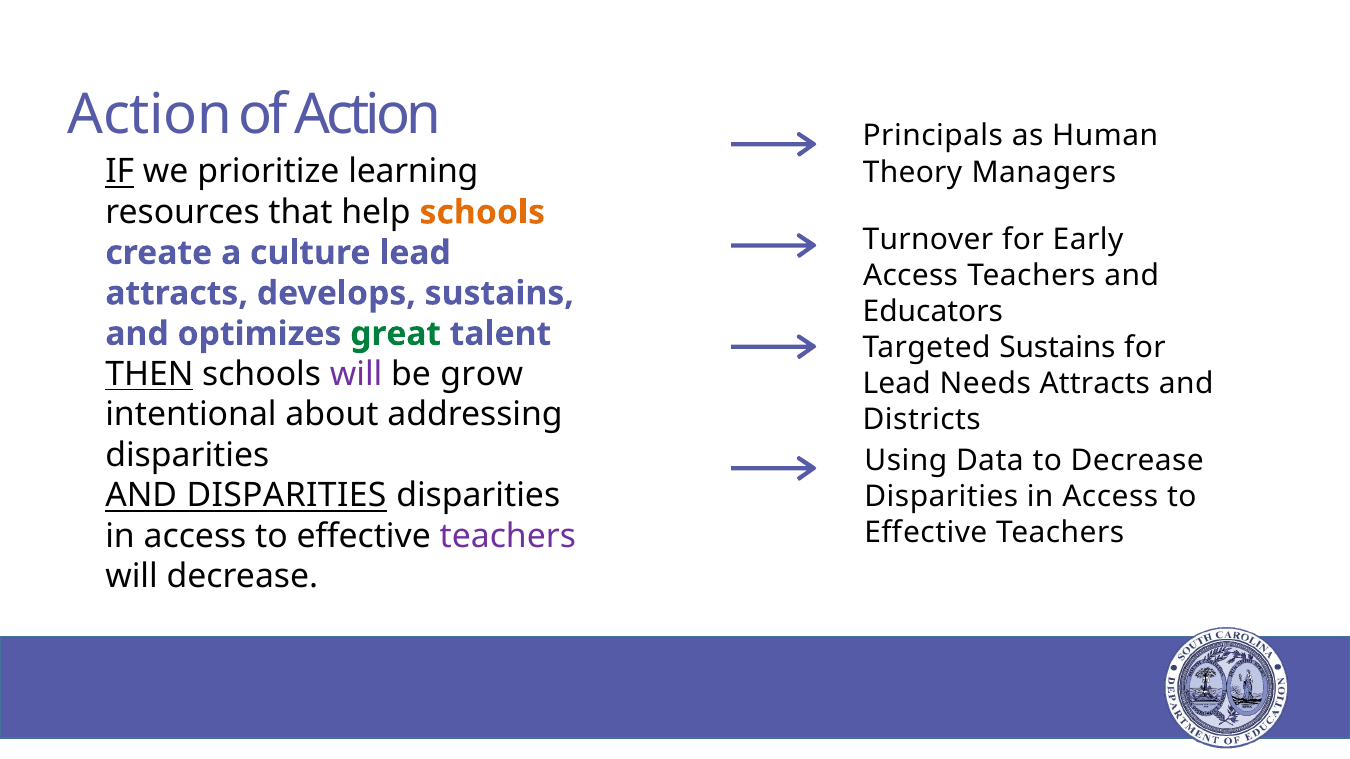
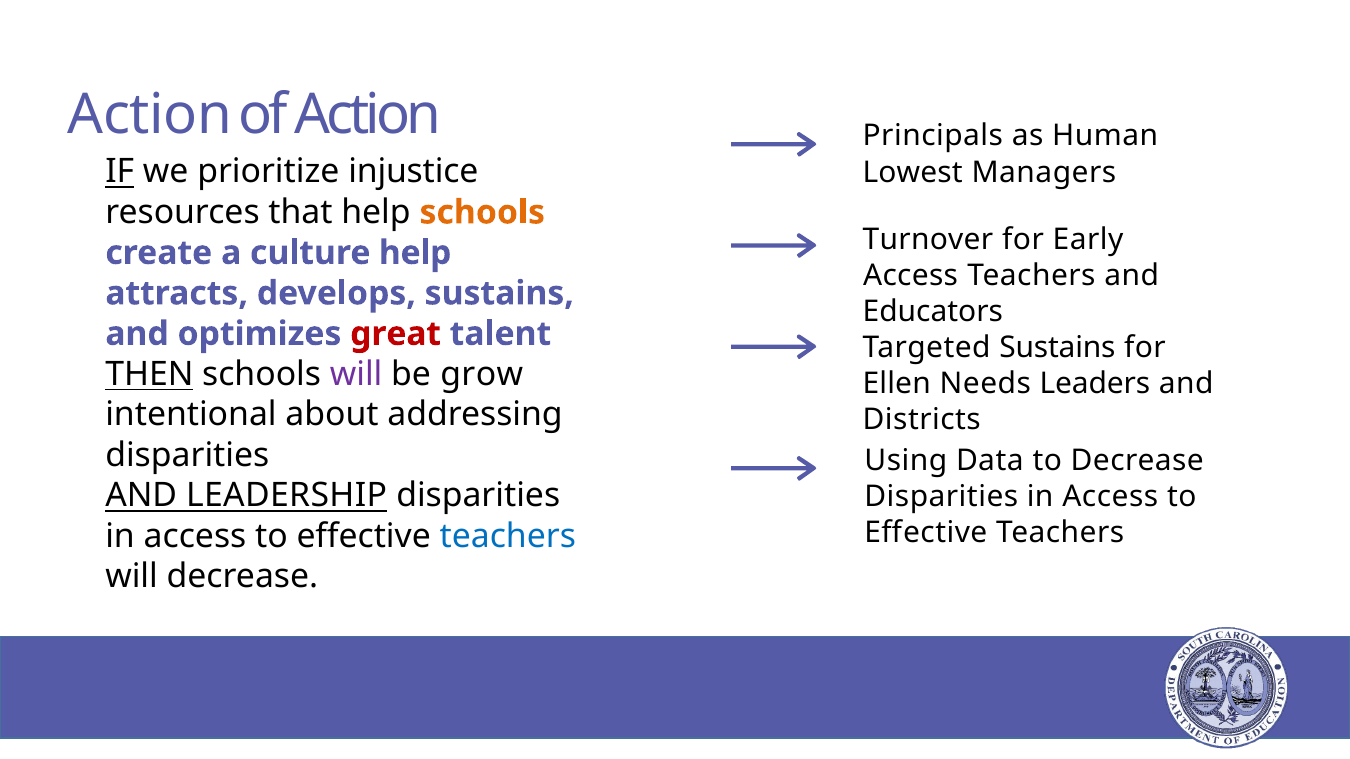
learning: learning -> injustice
Theory: Theory -> Lowest
culture lead: lead -> help
great colour: green -> red
Lead at (897, 384): Lead -> Ellen
Needs Attracts: Attracts -> Leaders
AND DISPARITIES: DISPARITIES -> LEADERSHIP
teachers at (508, 536) colour: purple -> blue
